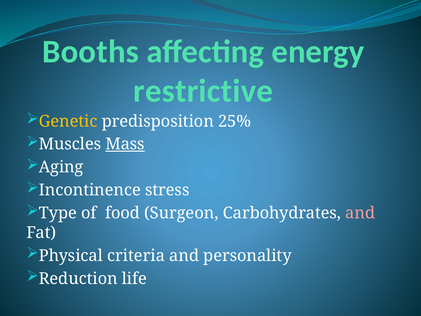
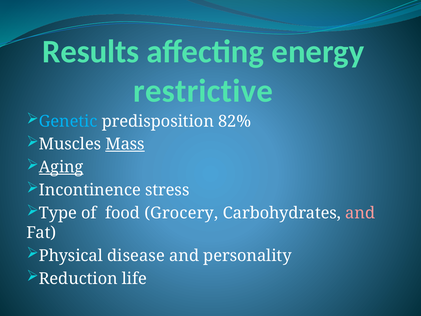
Booths: Booths -> Results
Genetic colour: yellow -> light blue
25%: 25% -> 82%
Aging underline: none -> present
Surgeon: Surgeon -> Grocery
criteria: criteria -> disease
